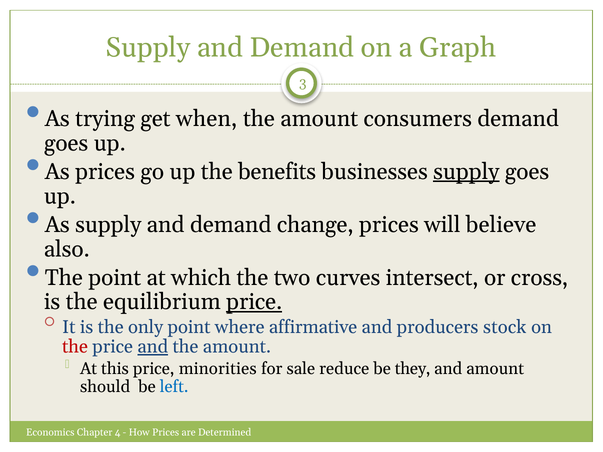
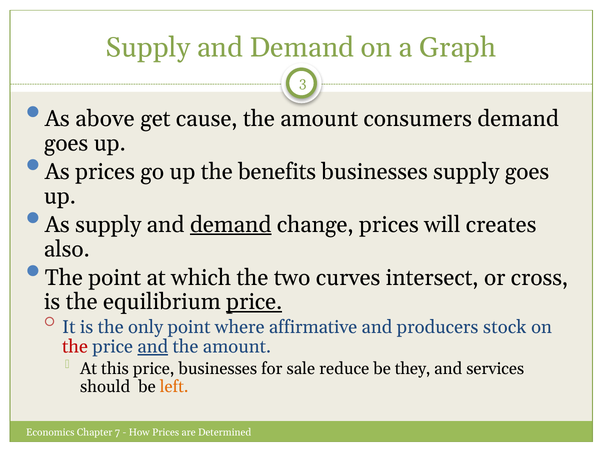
trying: trying -> above
when: when -> cause
supply at (466, 172) underline: present -> none
demand at (231, 225) underline: none -> present
believe: believe -> creates
price minorities: minorities -> businesses
and amount: amount -> services
left colour: blue -> orange
4: 4 -> 7
